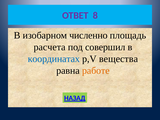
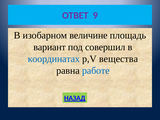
8: 8 -> 9
численно: численно -> величине
расчета: расчета -> вариант
работе colour: orange -> blue
